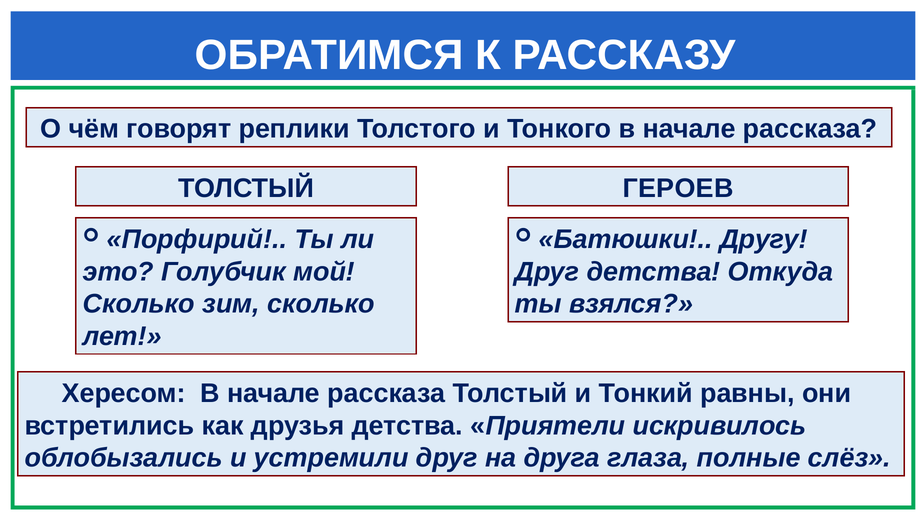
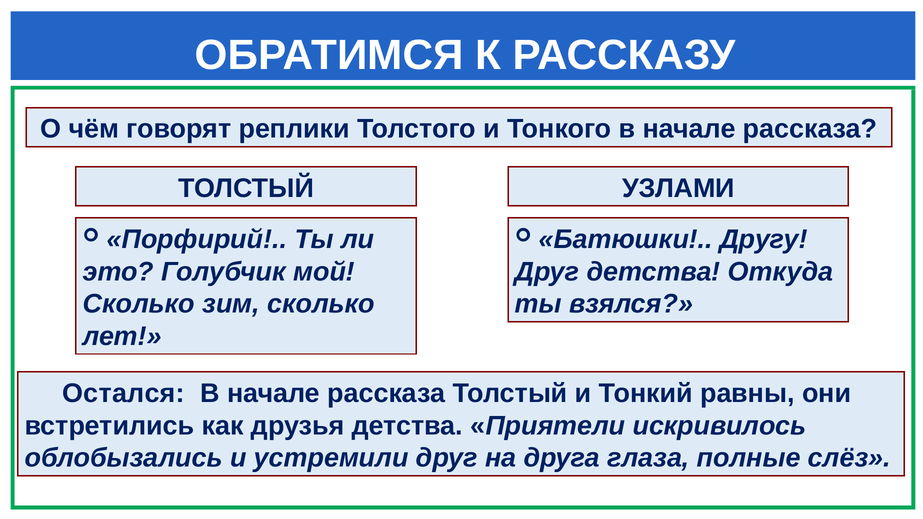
ГЕРОЕВ: ГЕРОЕВ -> УЗЛАМИ
Хересом: Хересом -> Остался
